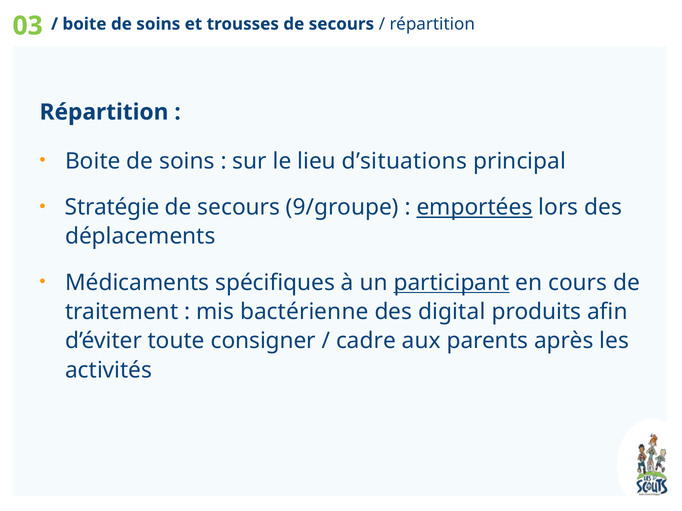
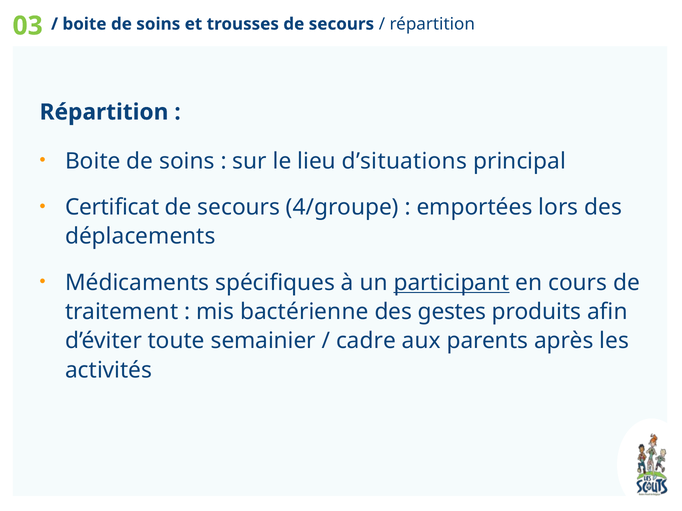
Stratégie: Stratégie -> Certificat
9/groupe: 9/groupe -> 4/groupe
emportées underline: present -> none
digital: digital -> gestes
consigner: consigner -> semainier
